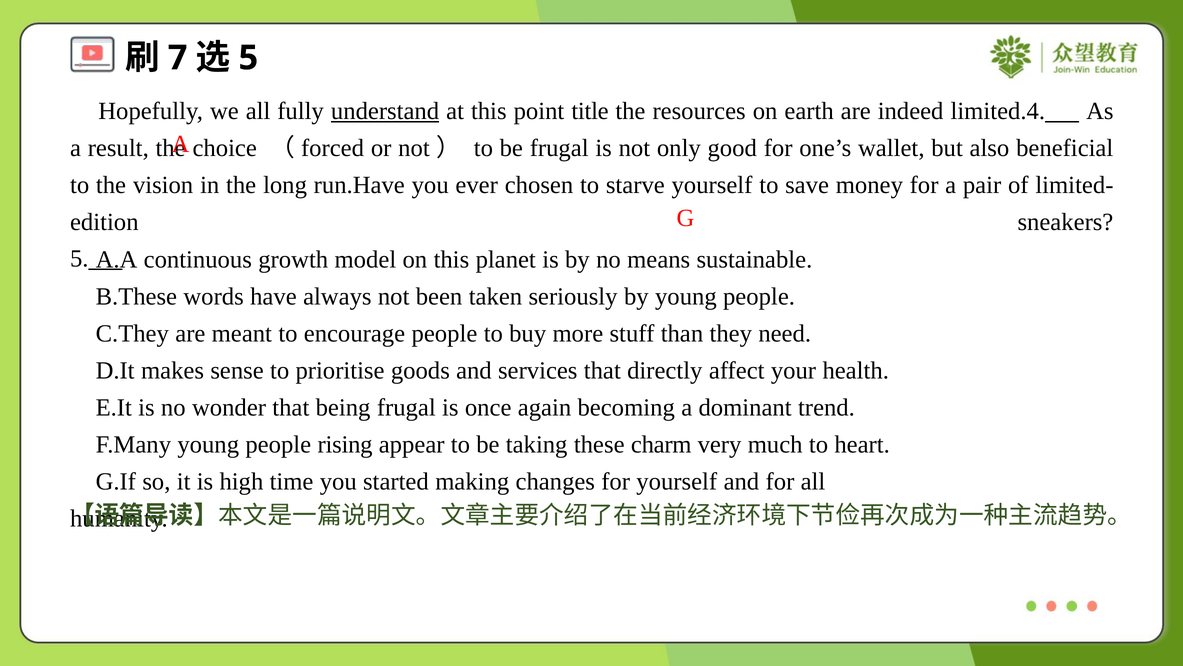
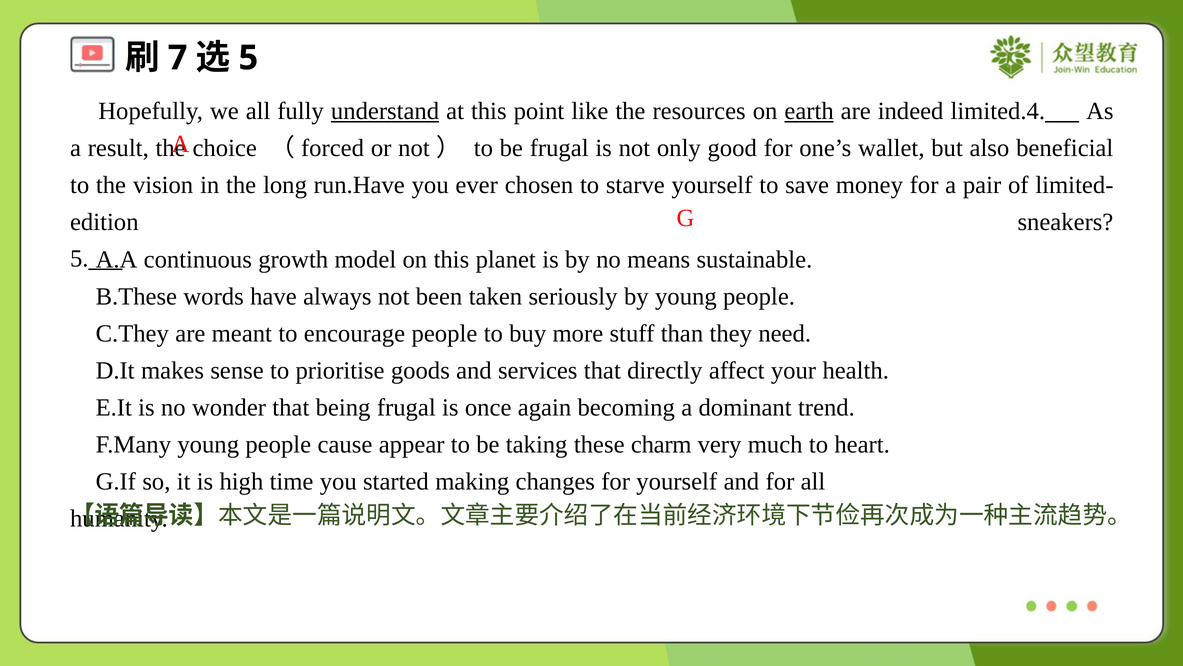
title: title -> like
earth underline: none -> present
rising: rising -> cause
